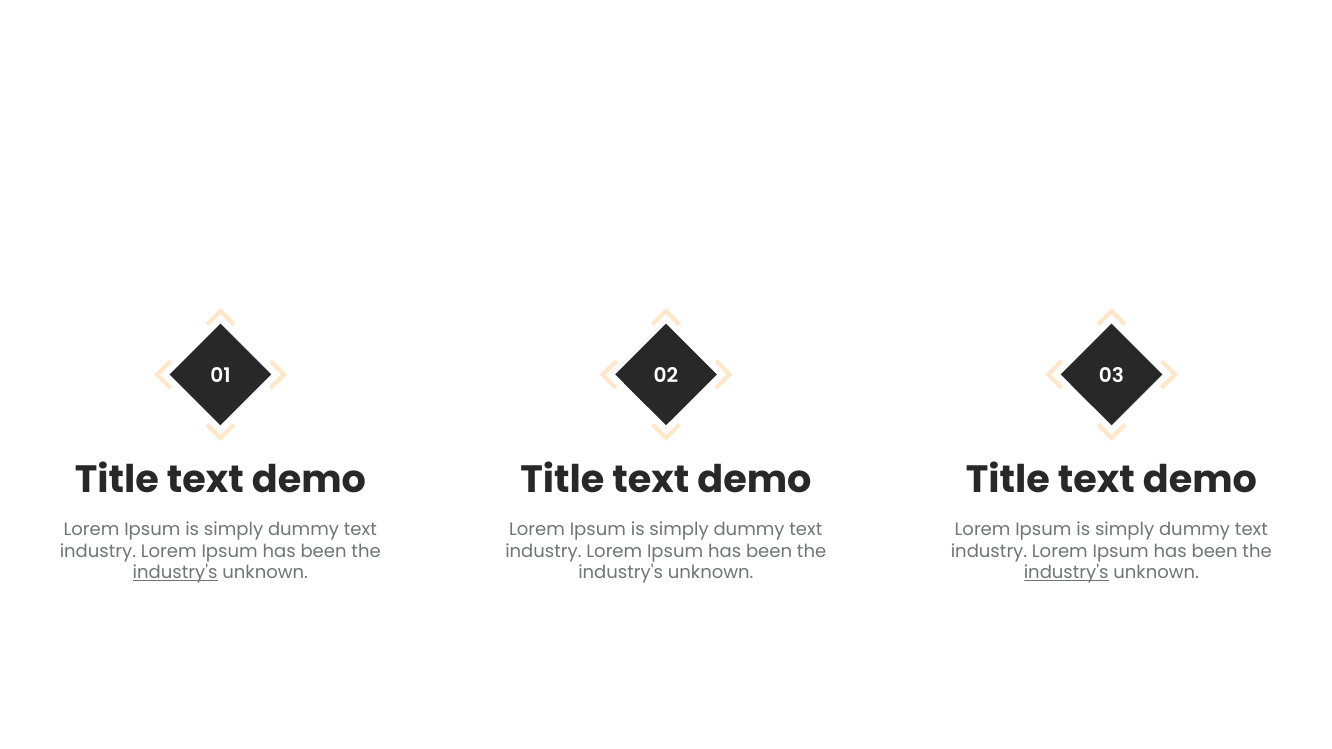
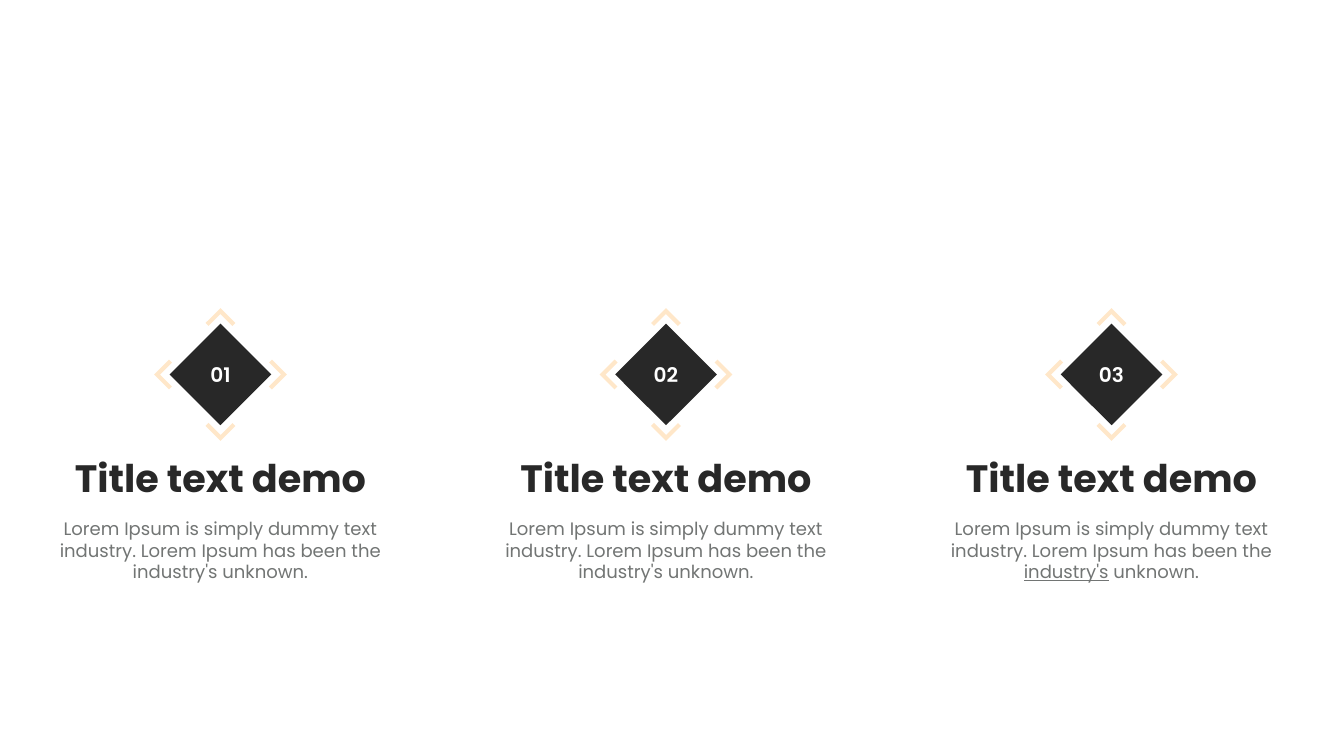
industry's at (175, 573) underline: present -> none
